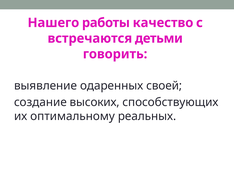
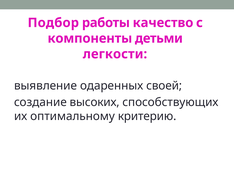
Нашего: Нашего -> Подбор
встречаются: встречаются -> компоненты
говорить: говорить -> легкости
реальных: реальных -> критерию
